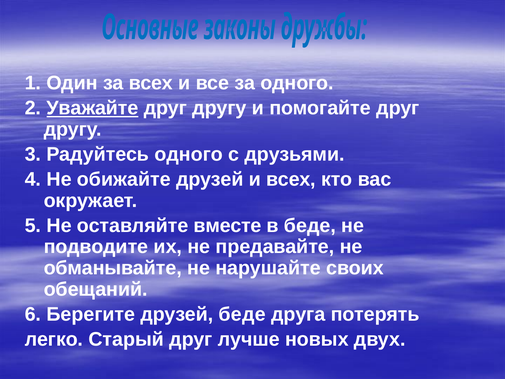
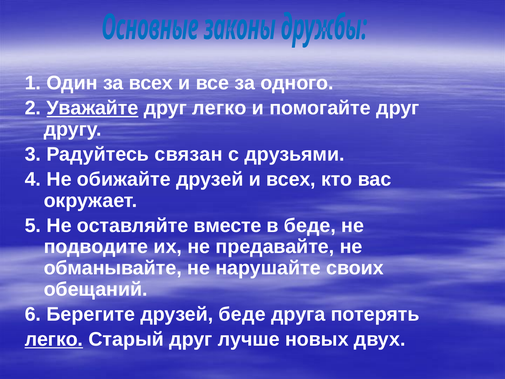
другу at (219, 108): другу -> легко
Радуйтесь одного: одного -> связан
легко at (54, 339) underline: none -> present
